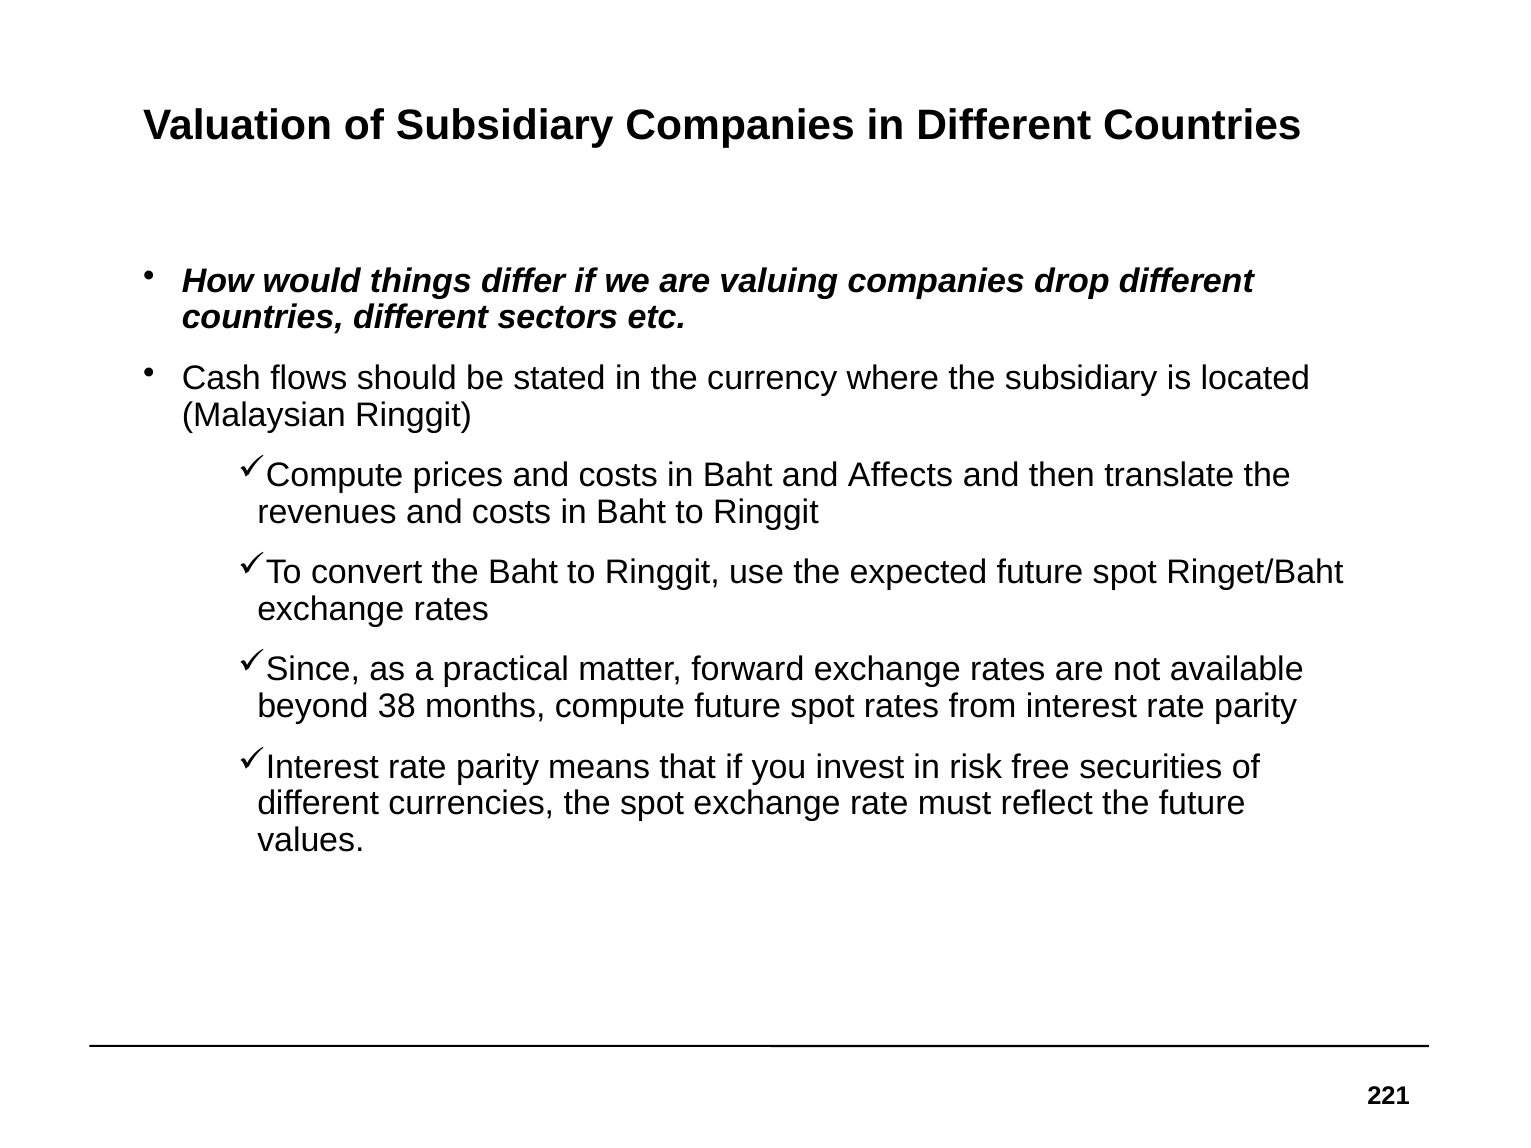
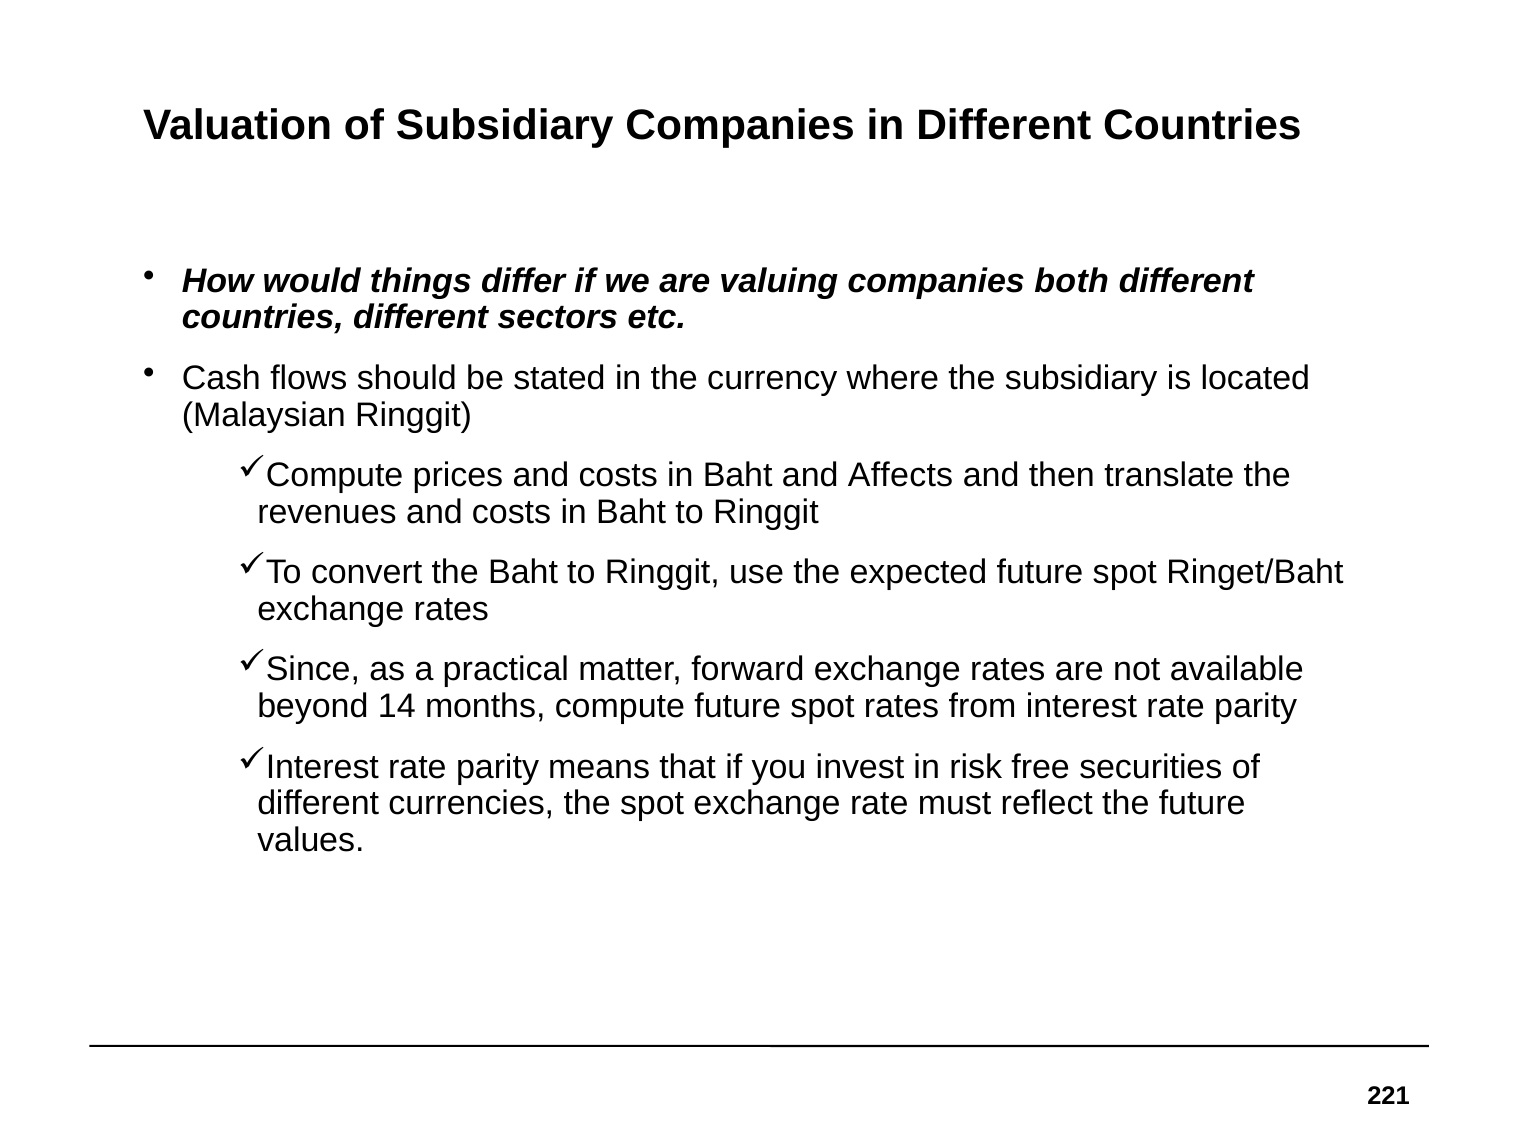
drop: drop -> both
38: 38 -> 14
